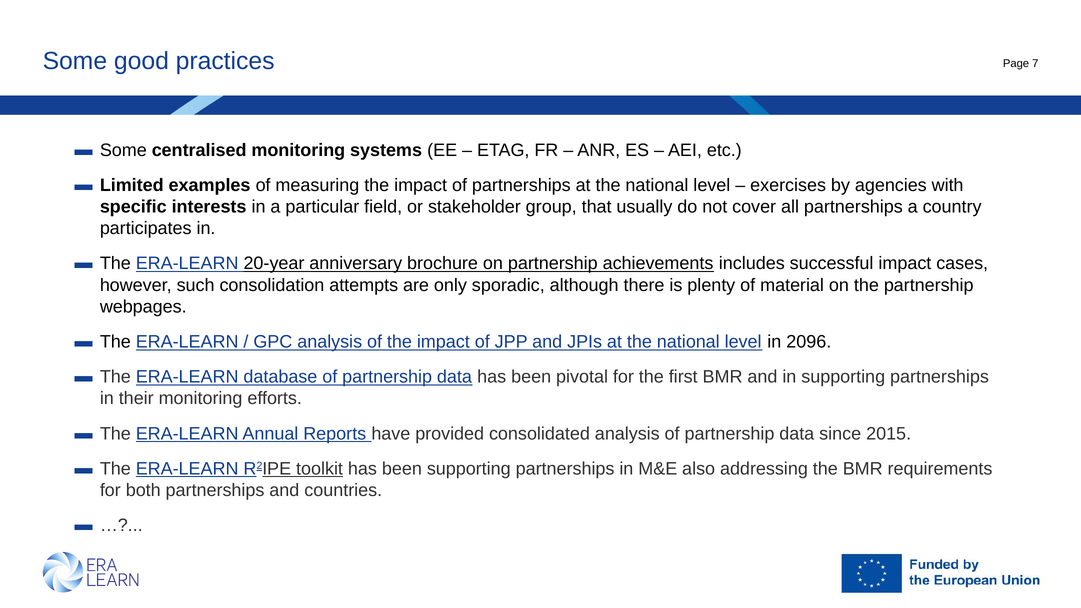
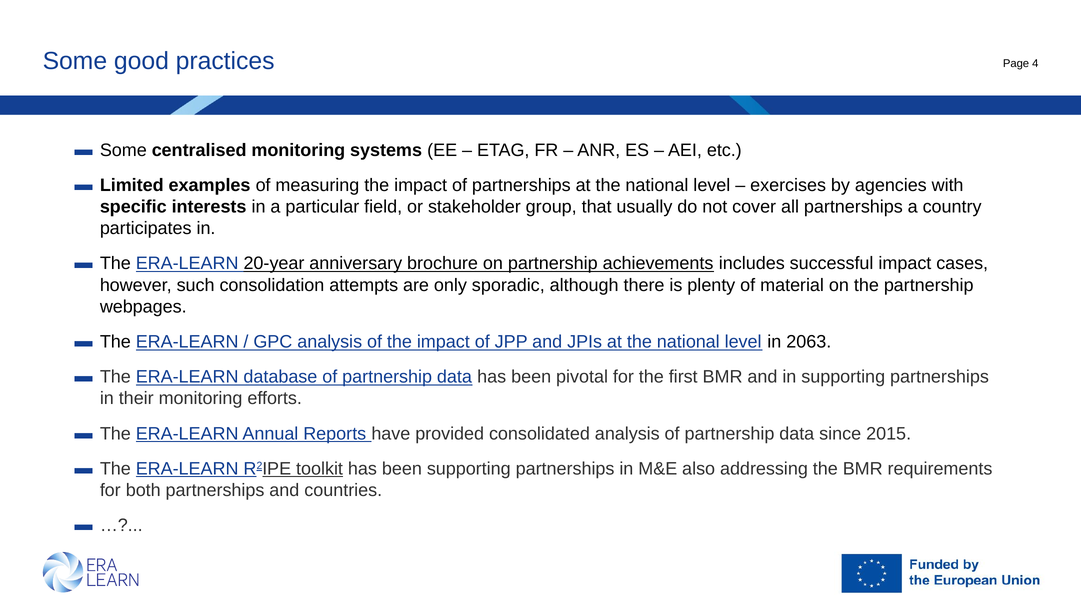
7: 7 -> 4
2096: 2096 -> 2063
